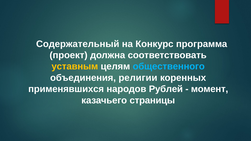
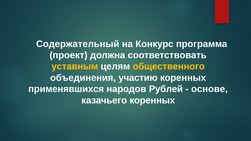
общественного colour: light blue -> yellow
религии: религии -> участию
момент: момент -> основе
казачьего страницы: страницы -> коренных
